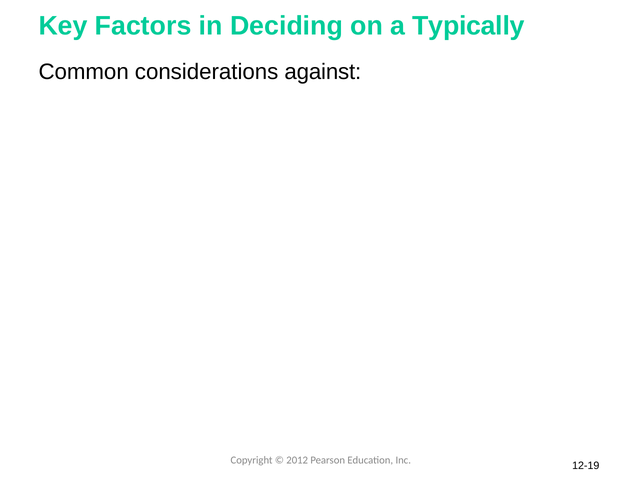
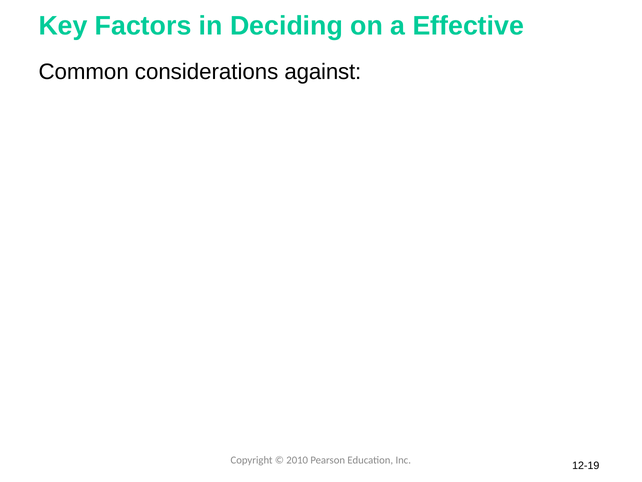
Typically: Typically -> Effective
2012: 2012 -> 2010
